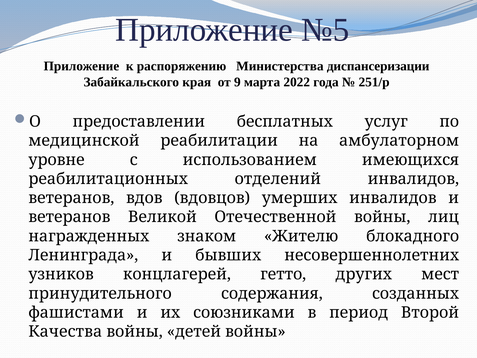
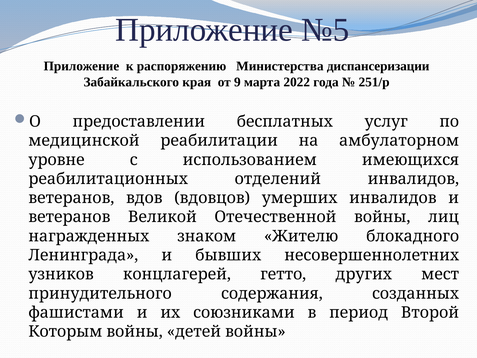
Качества: Качества -> Которым
